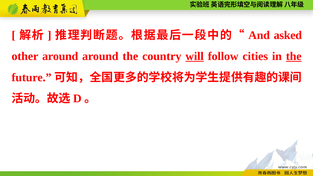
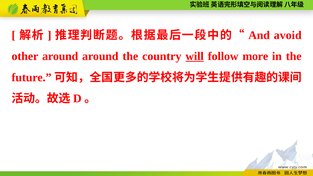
asked: asked -> avoid
cities: cities -> more
the at (294, 56) underline: present -> none
